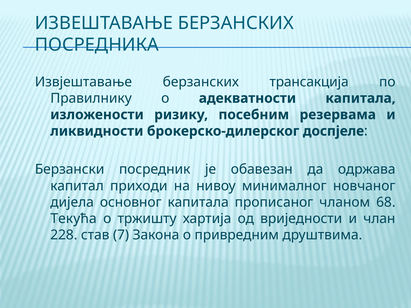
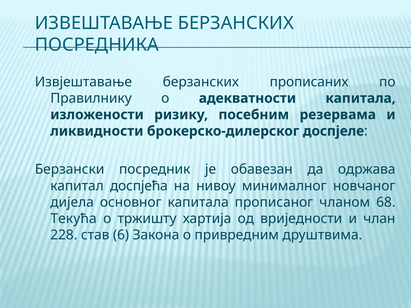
трансакција: трансакција -> прописаних
приходи: приходи -> доспјећа
7: 7 -> 6
